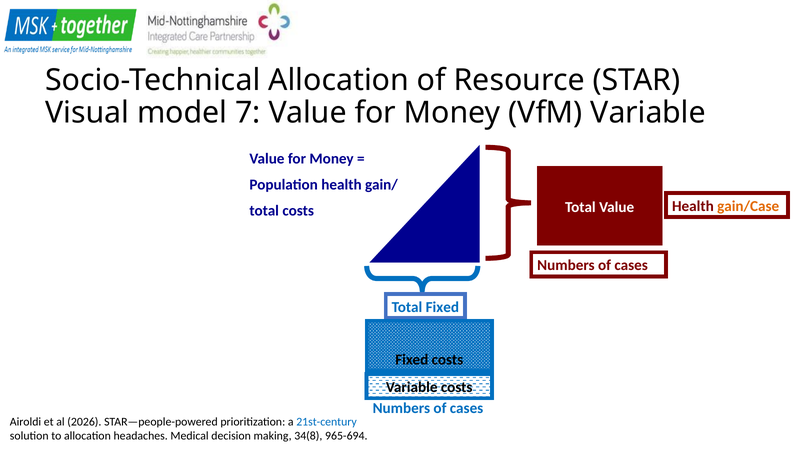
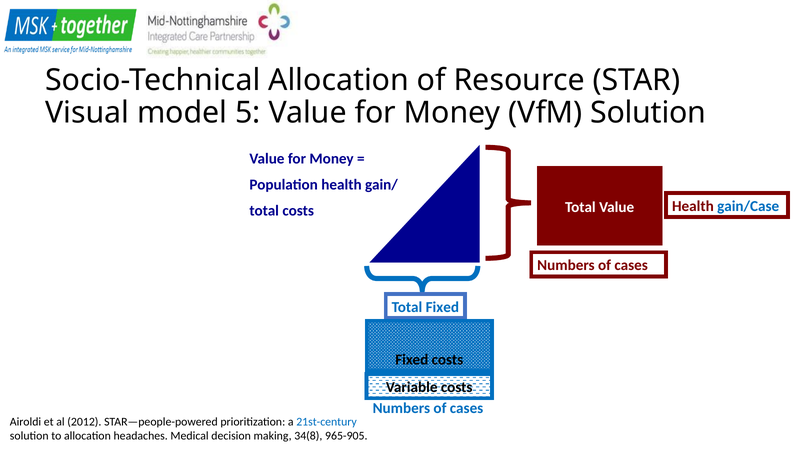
7: 7 -> 5
VfM Variable: Variable -> Solution
gain/Case colour: orange -> blue
2026: 2026 -> 2012
965-694: 965-694 -> 965-905
